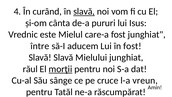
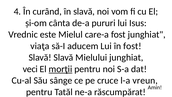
slavă at (84, 12) underline: present -> none
între: între -> viaţa
răul: răul -> veci
